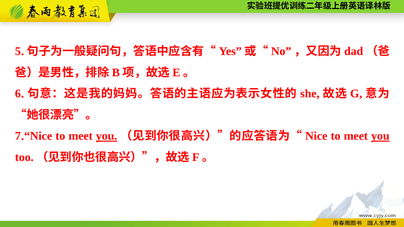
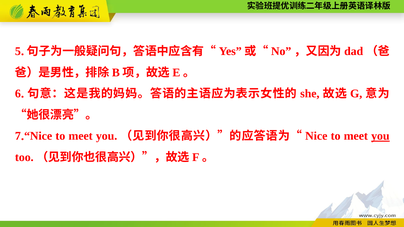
you at (107, 136) underline: present -> none
